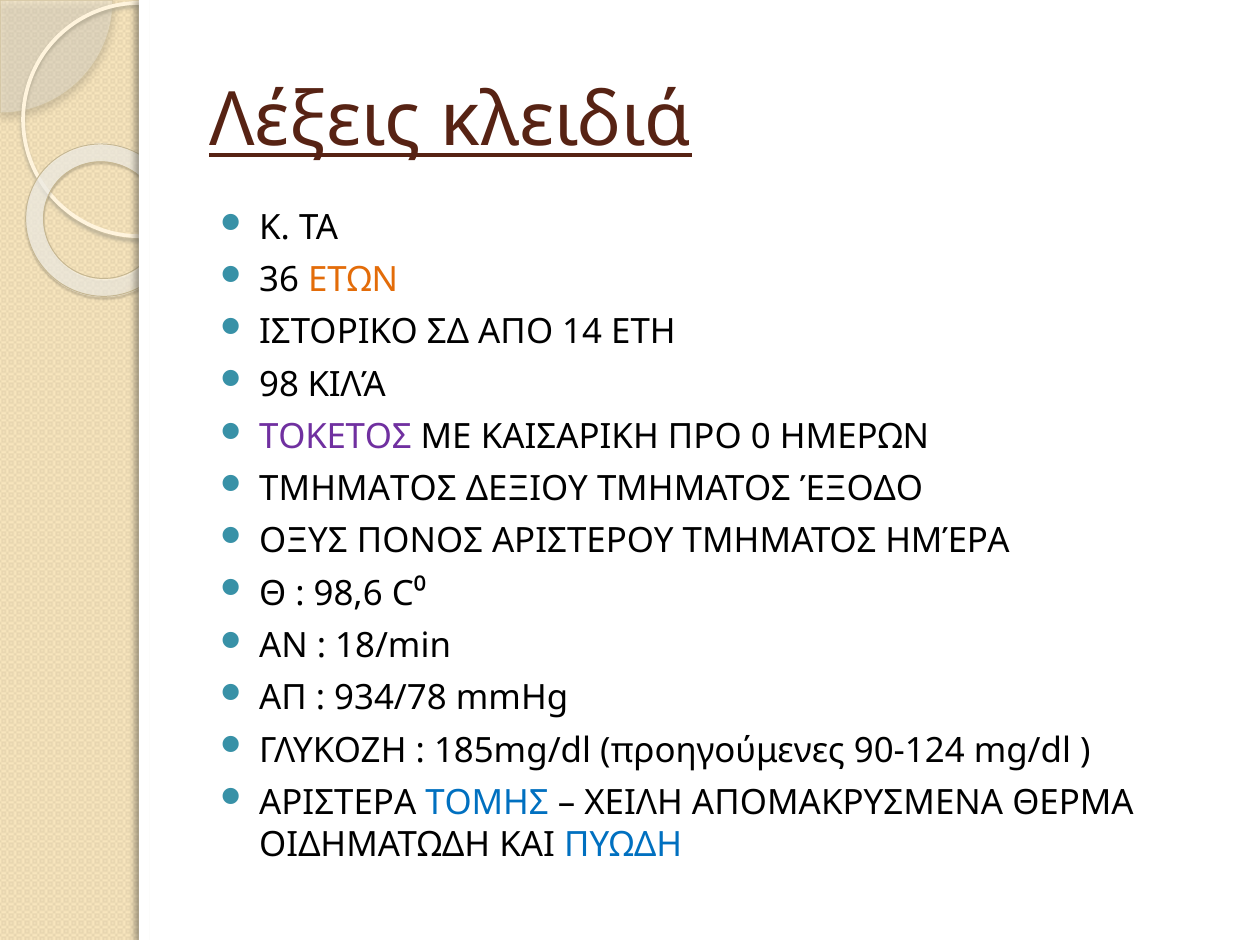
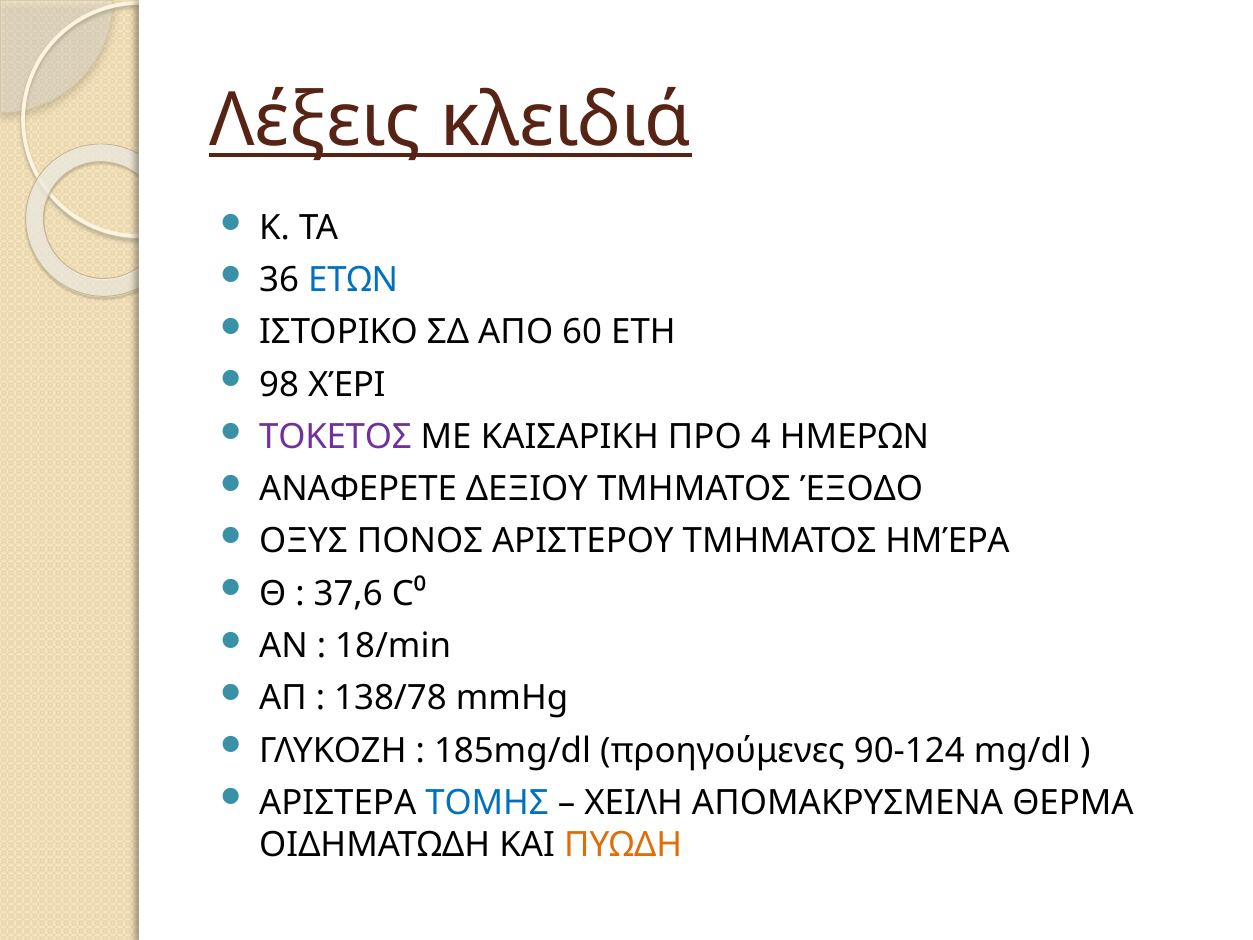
ΕΤΩΝ colour: orange -> blue
14: 14 -> 60
ΚΙΛΆ: ΚΙΛΆ -> ΧΈΡΙ
0: 0 -> 4
ΤΜΗΜΑΤΟΣ at (358, 489): ΤΜΗΜΑΤΟΣ -> ΑΝΑΦΕΡΕΤΕ
98,6: 98,6 -> 37,6
934/78: 934/78 -> 138/78
ΠΥΩΔΗ colour: blue -> orange
